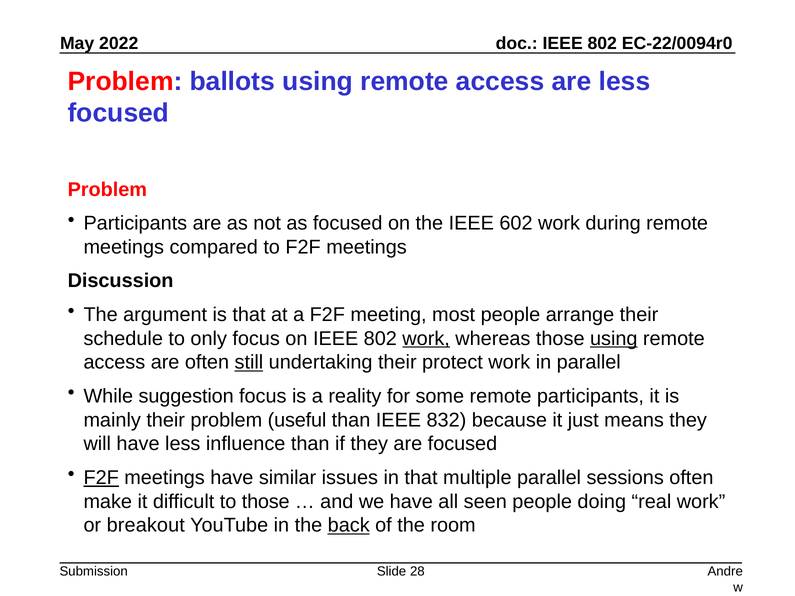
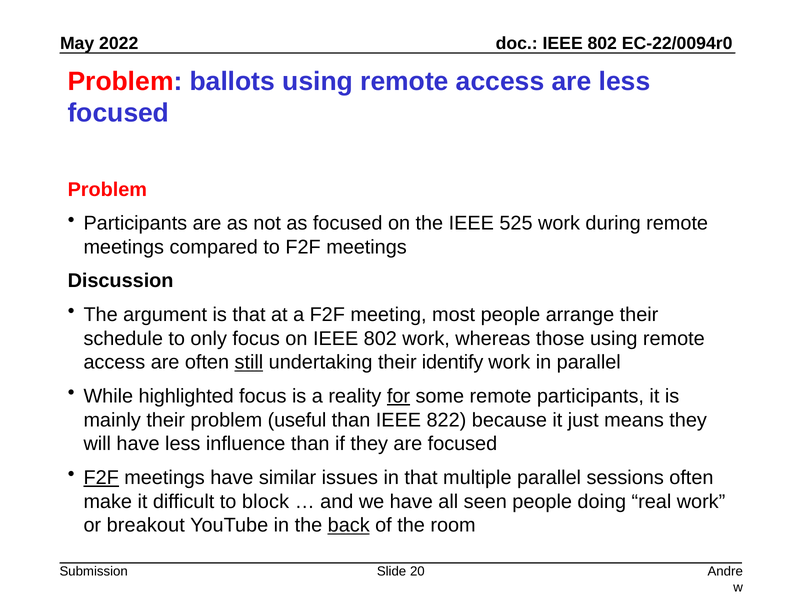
602: 602 -> 525
work at (426, 339) underline: present -> none
using at (614, 339) underline: present -> none
protect: protect -> identify
suggestion: suggestion -> highlighted
for underline: none -> present
832: 832 -> 822
to those: those -> block
28: 28 -> 20
